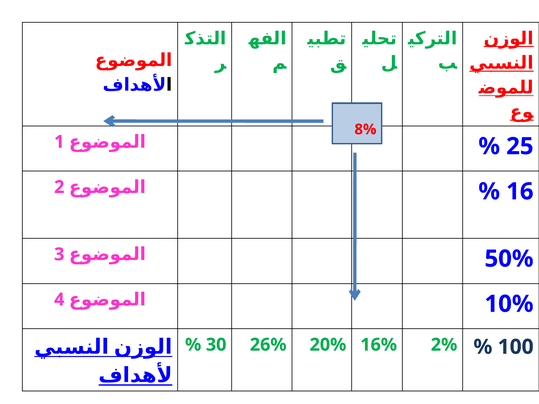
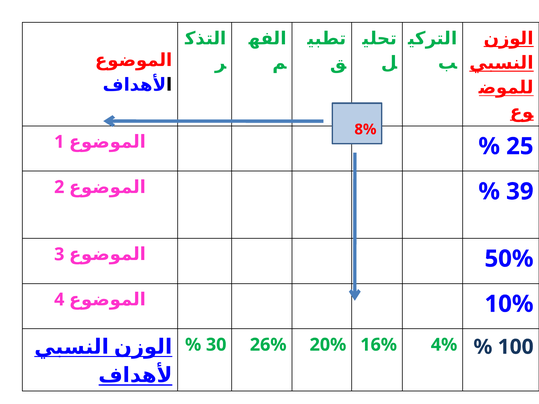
16: 16 -> 39
2%: 2% -> 4%
